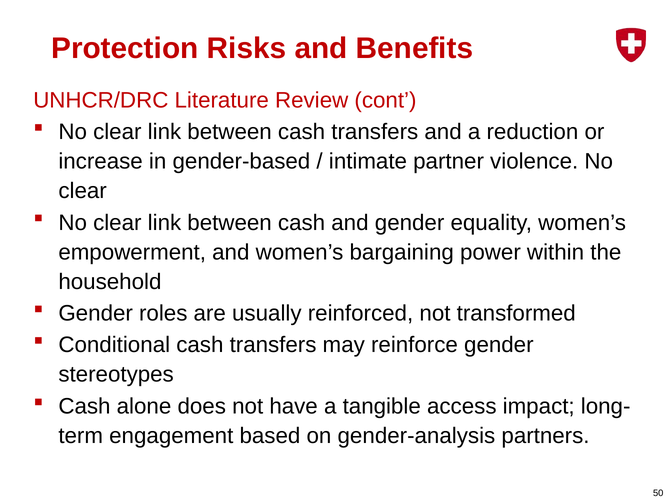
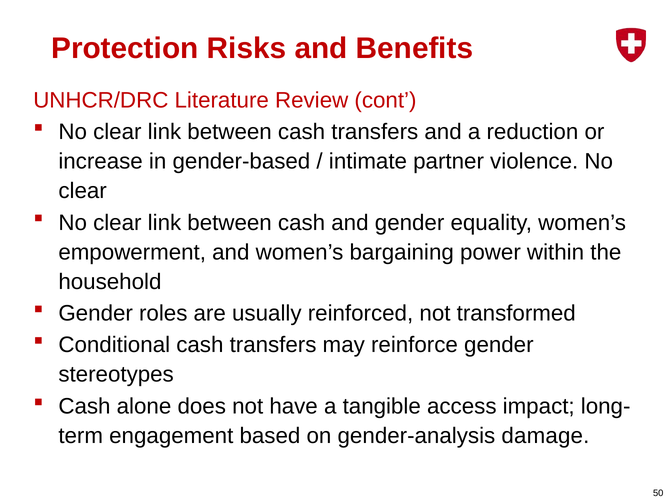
partners: partners -> damage
